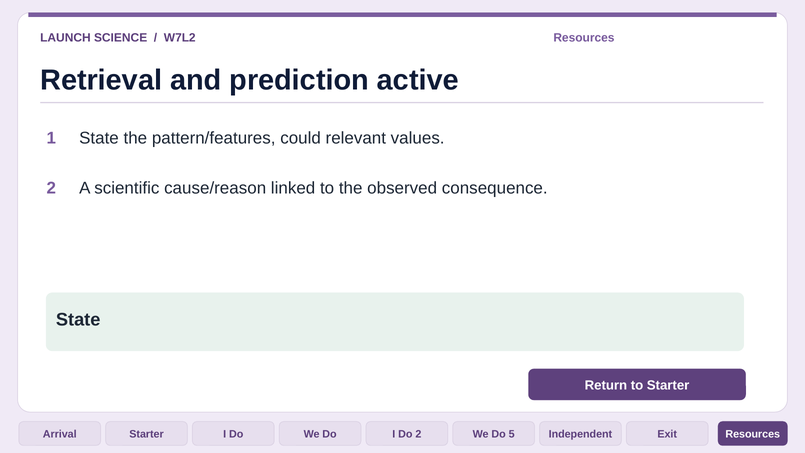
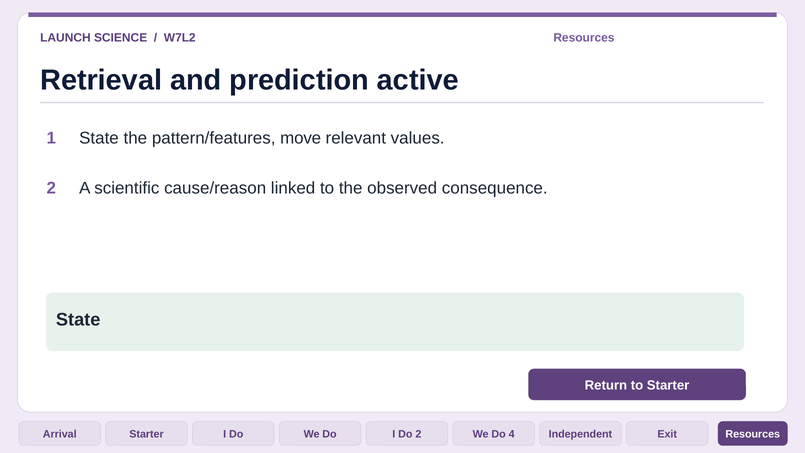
could: could -> move
5: 5 -> 4
